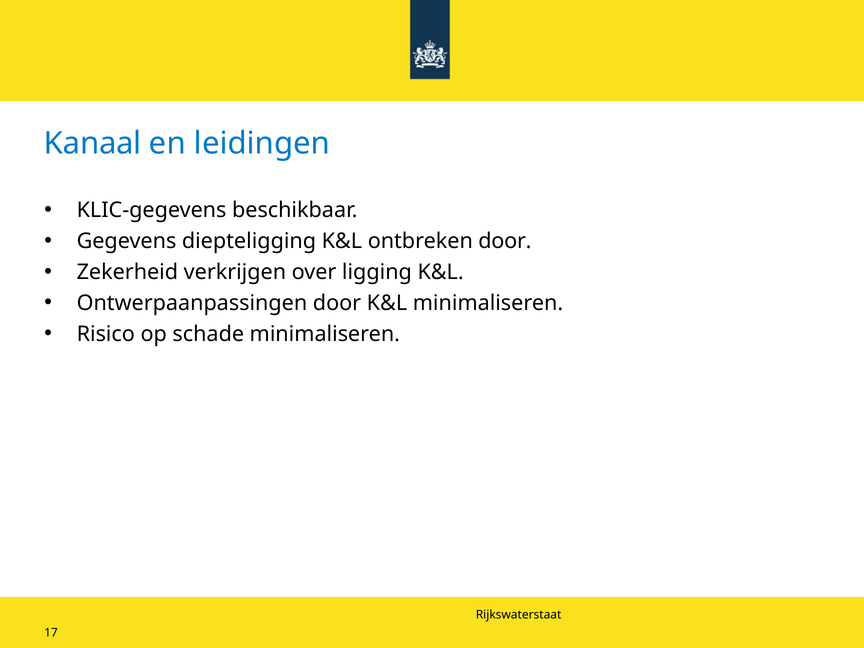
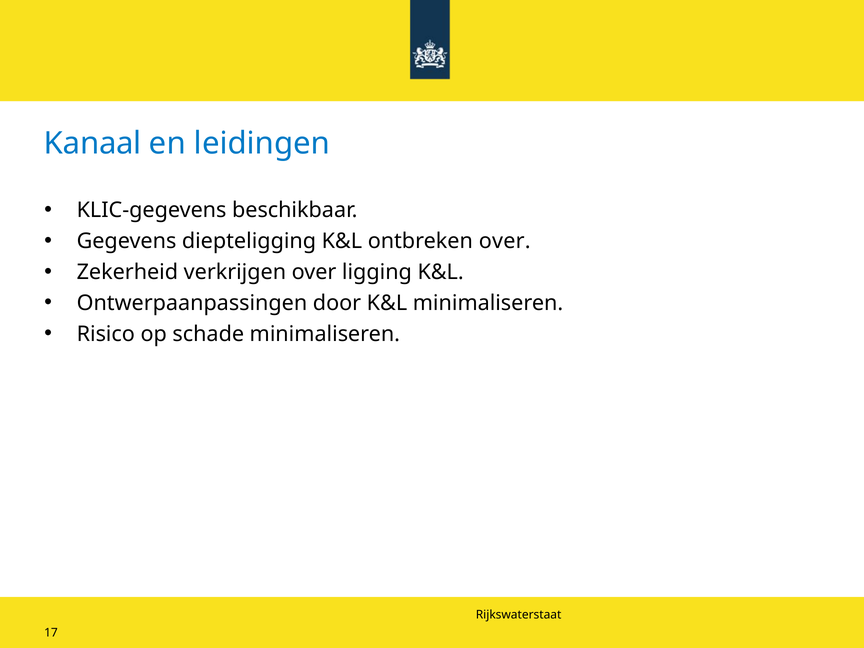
ontbreken door: door -> over
